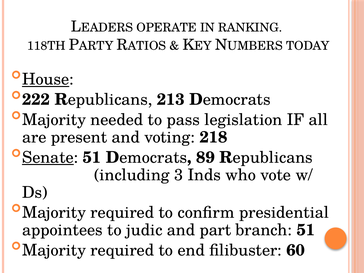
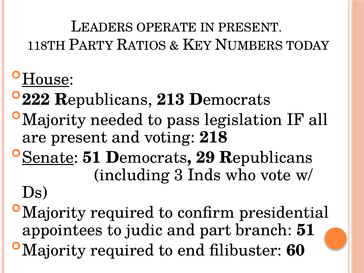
IN RANKING: RANKING -> PRESENT
89: 89 -> 29
